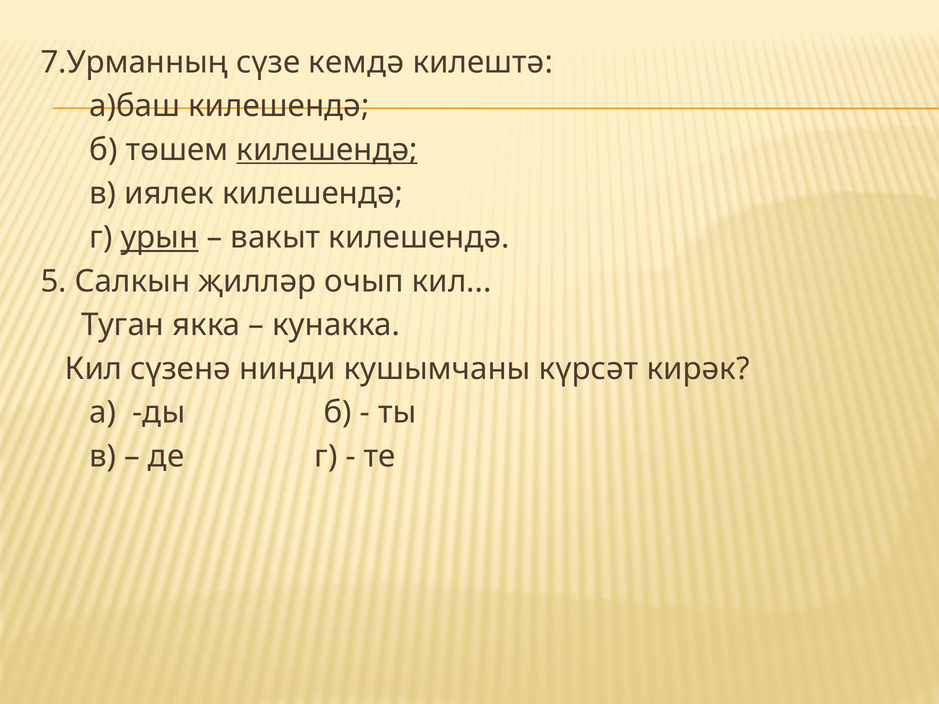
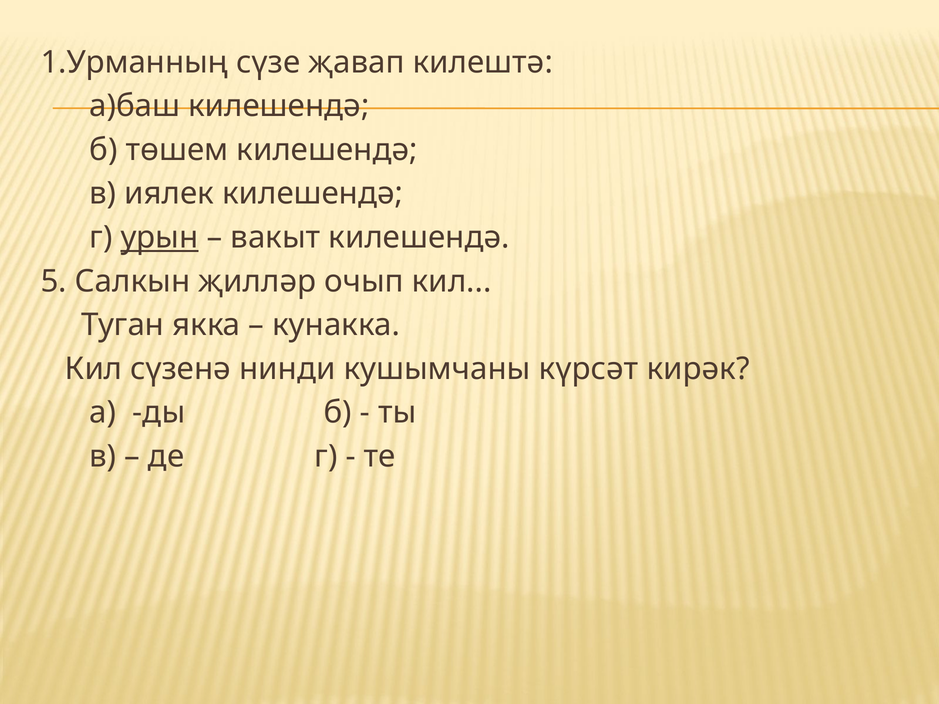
7.Урманның: 7.Урманның -> 1.Урманның
кемдә: кемдә -> җавап
килешендә at (327, 150) underline: present -> none
